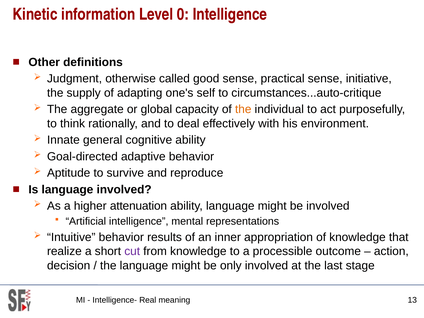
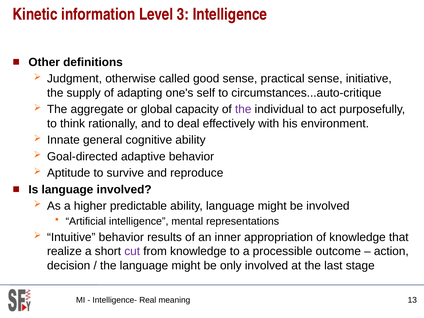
0: 0 -> 3
the at (243, 109) colour: orange -> purple
attenuation: attenuation -> predictable
